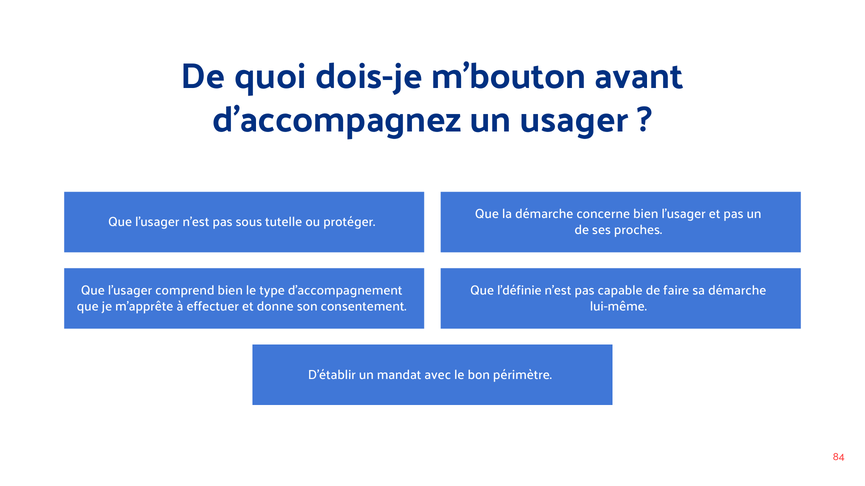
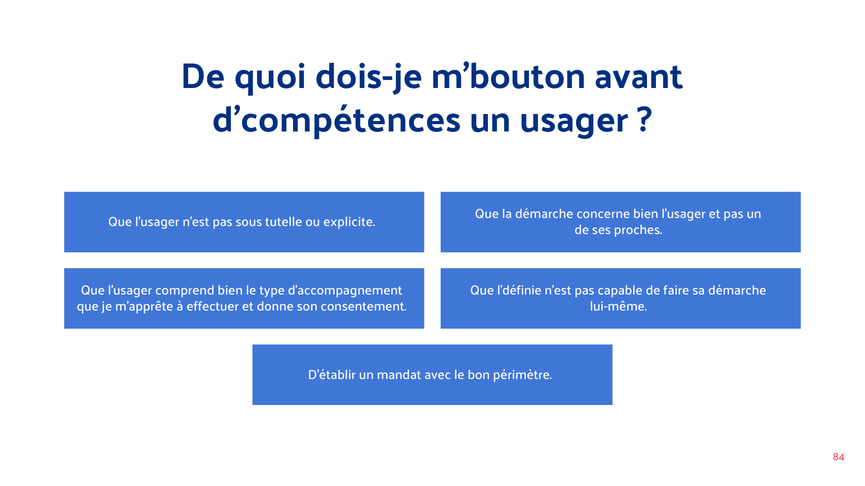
d’accompagnez: d’accompagnez -> d’compétences
protéger: protéger -> explicite
